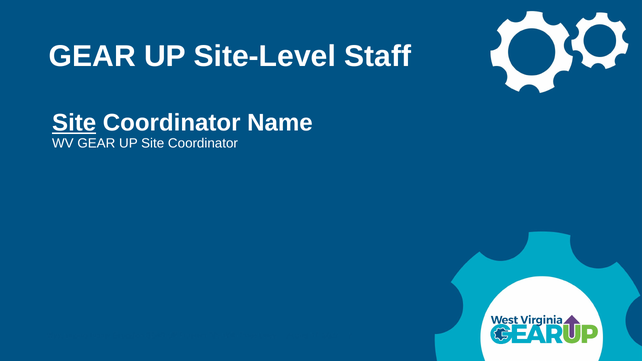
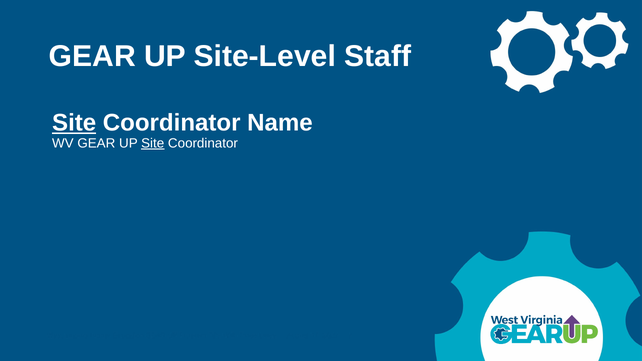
Site at (153, 143) underline: none -> present
